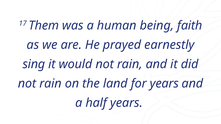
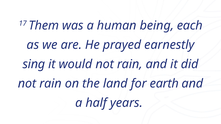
faith: faith -> each
for years: years -> earth
